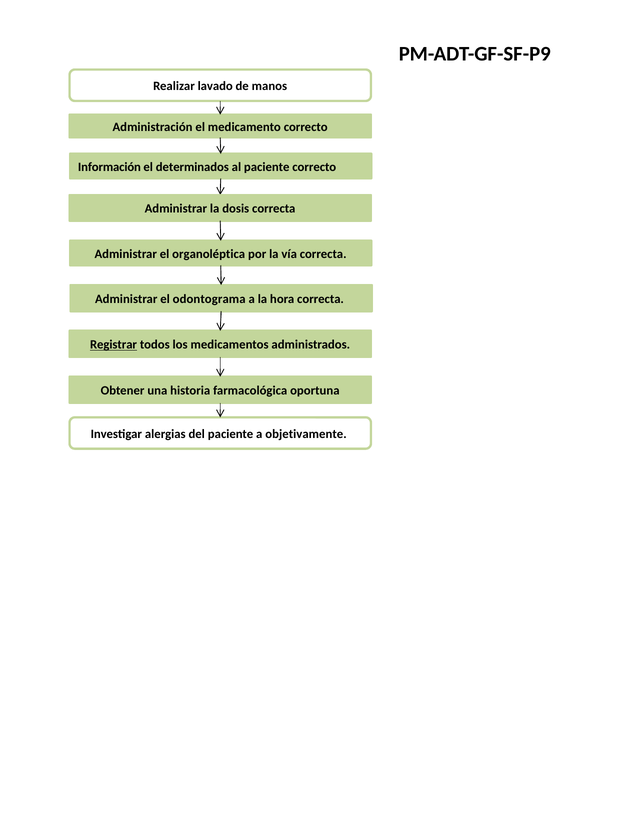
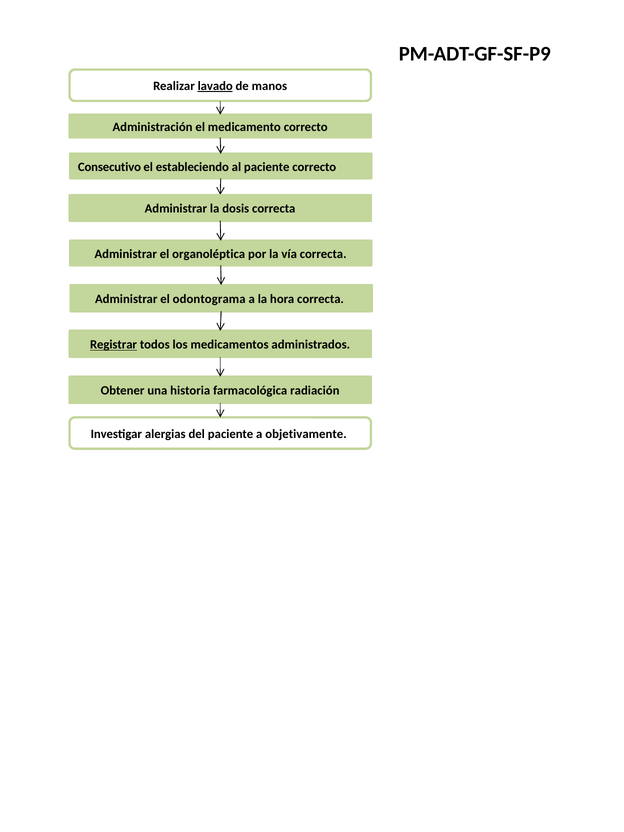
lavado underline: none -> present
Información: Información -> Consecutivo
determinados: determinados -> estableciendo
oportuna: oportuna -> radiación
